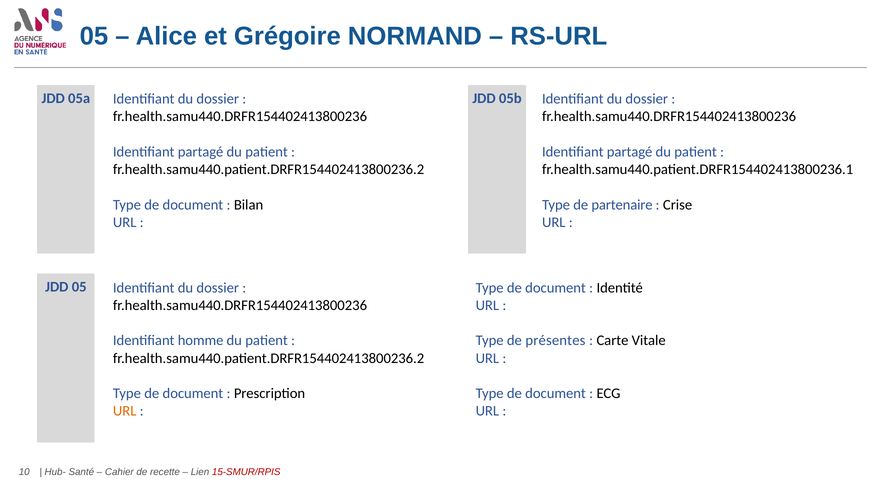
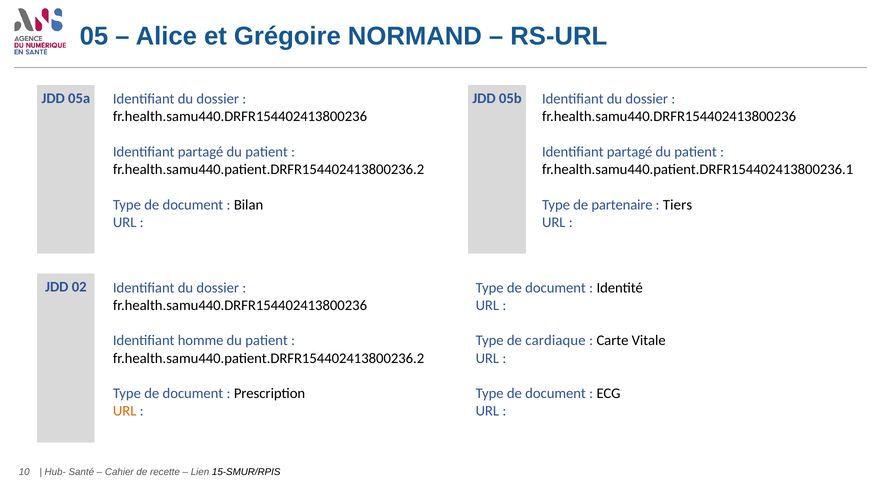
Crise: Crise -> Tiers
JDD 05: 05 -> 02
présentes: présentes -> cardiaque
15-SMUR/RPIS colour: red -> black
